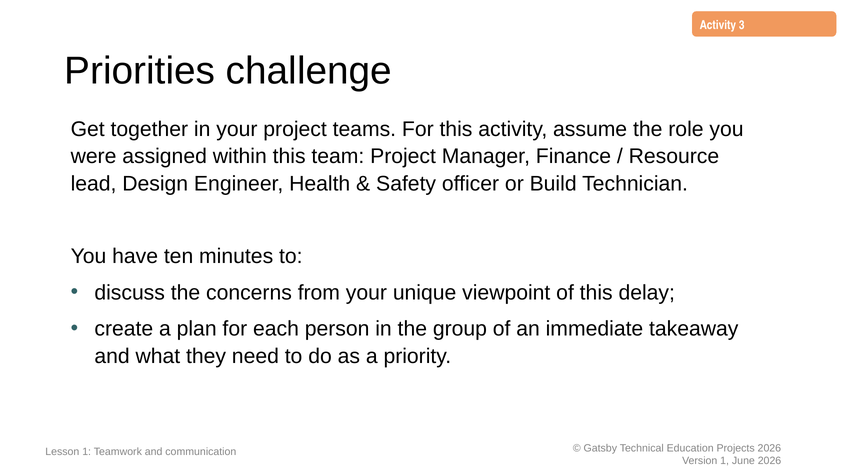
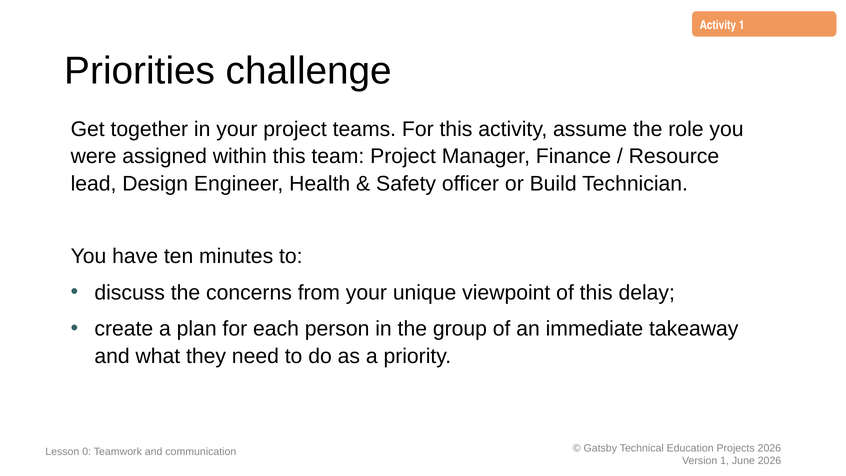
Activity 3: 3 -> 1
Lesson 1: 1 -> 0
